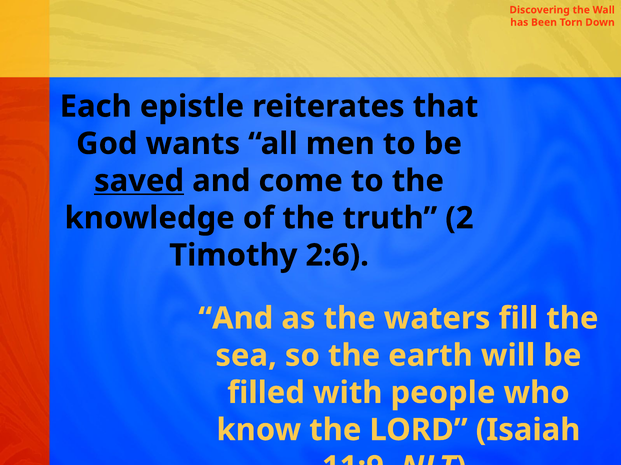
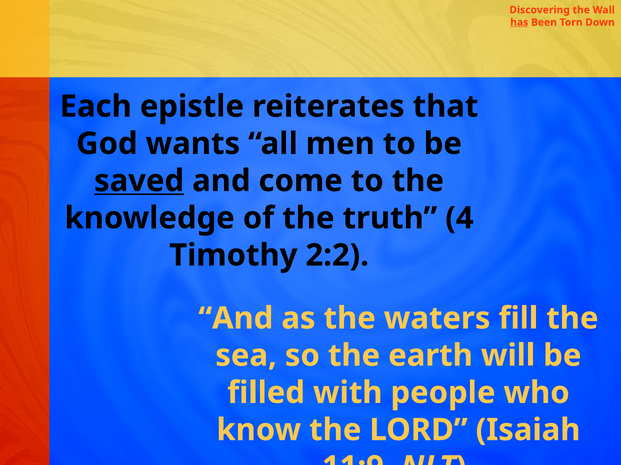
has underline: none -> present
2: 2 -> 4
2:6: 2:6 -> 2:2
